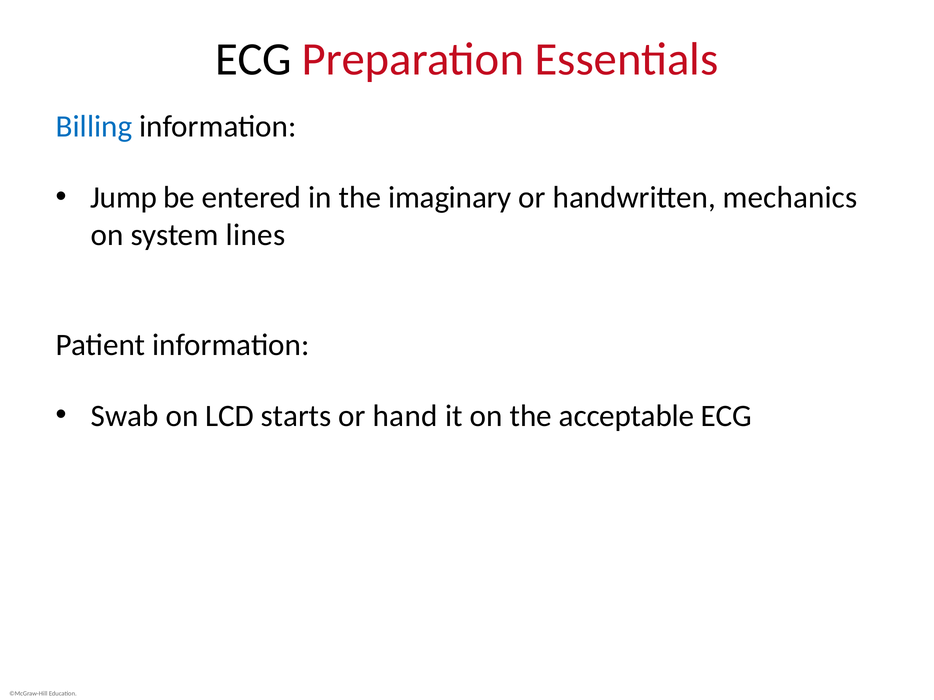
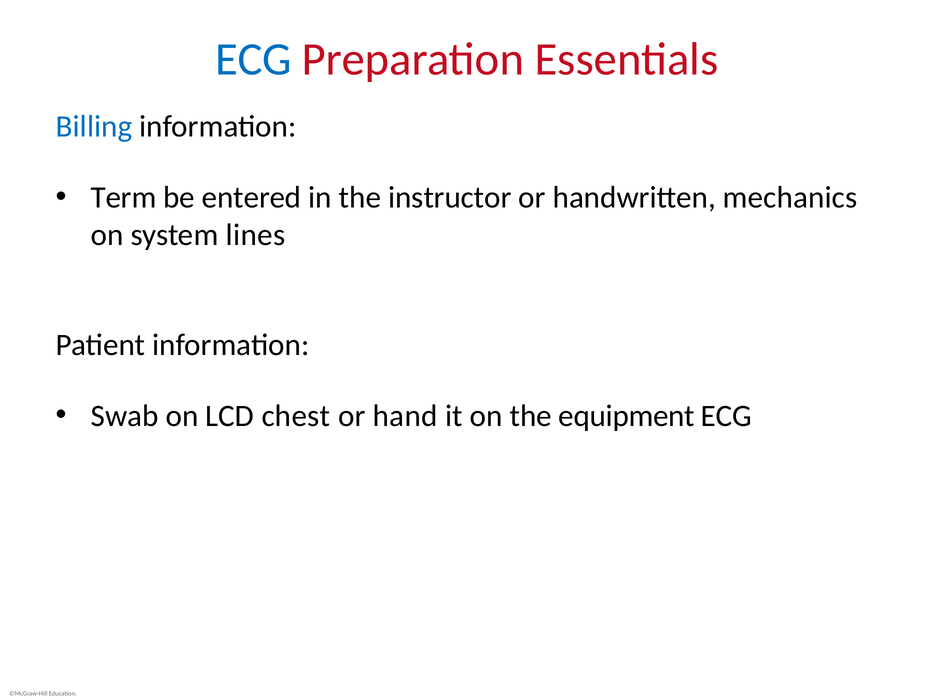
ECG at (253, 59) colour: black -> blue
Jump: Jump -> Term
imaginary: imaginary -> instructor
starts: starts -> chest
acceptable: acceptable -> equipment
